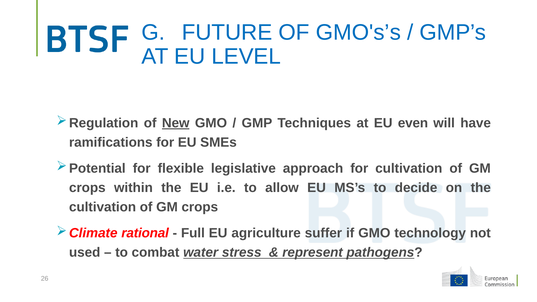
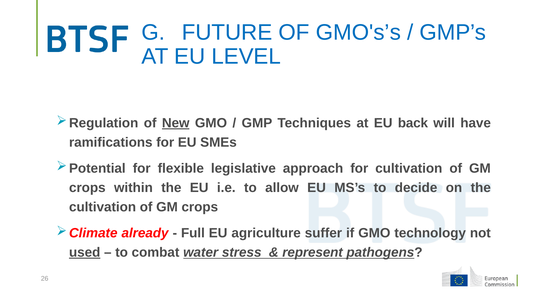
even: even -> back
rational: rational -> already
used underline: none -> present
